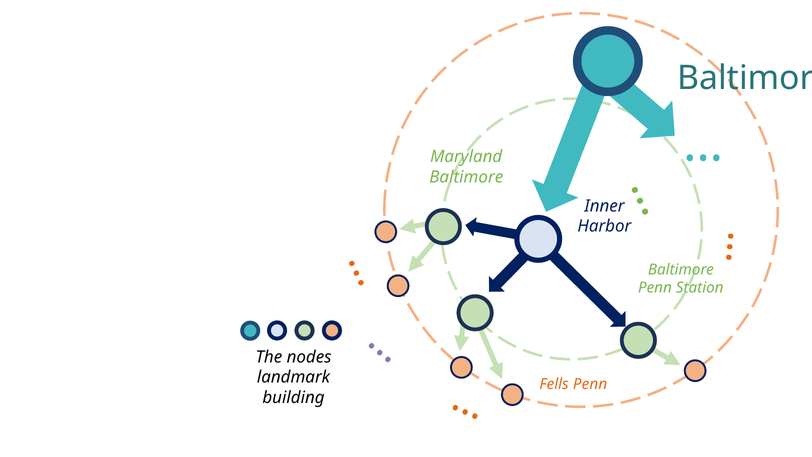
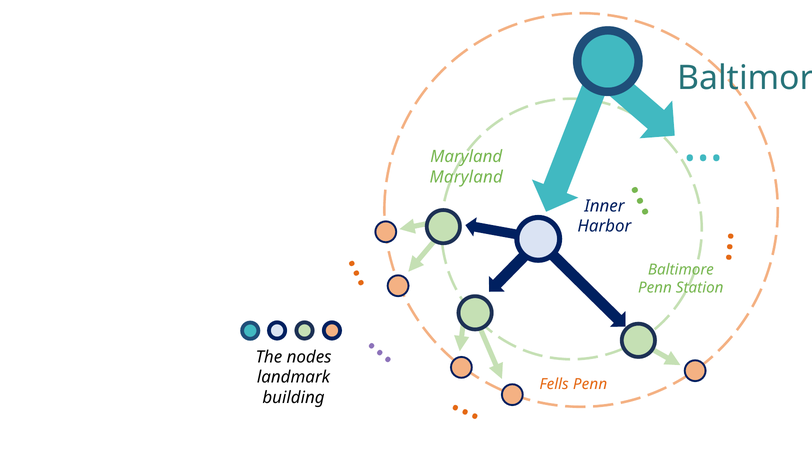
Baltimore at (466, 177): Baltimore -> Maryland
